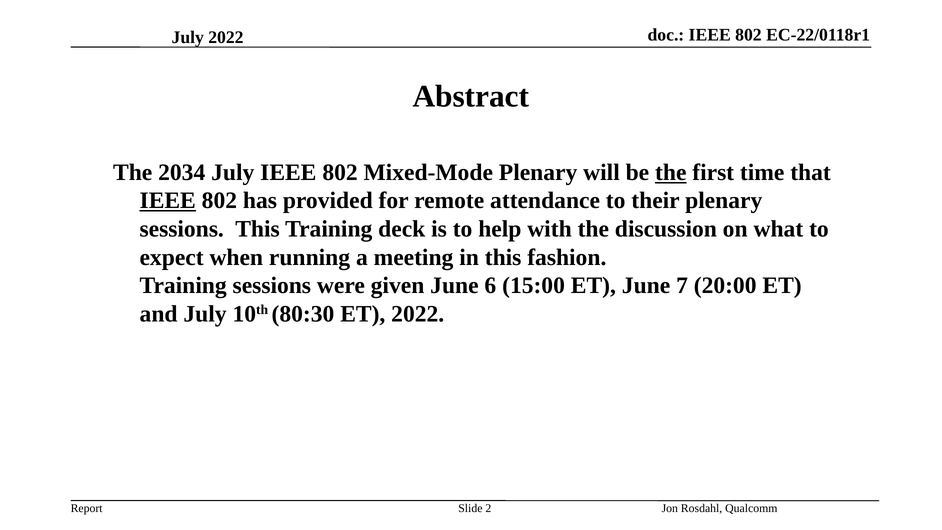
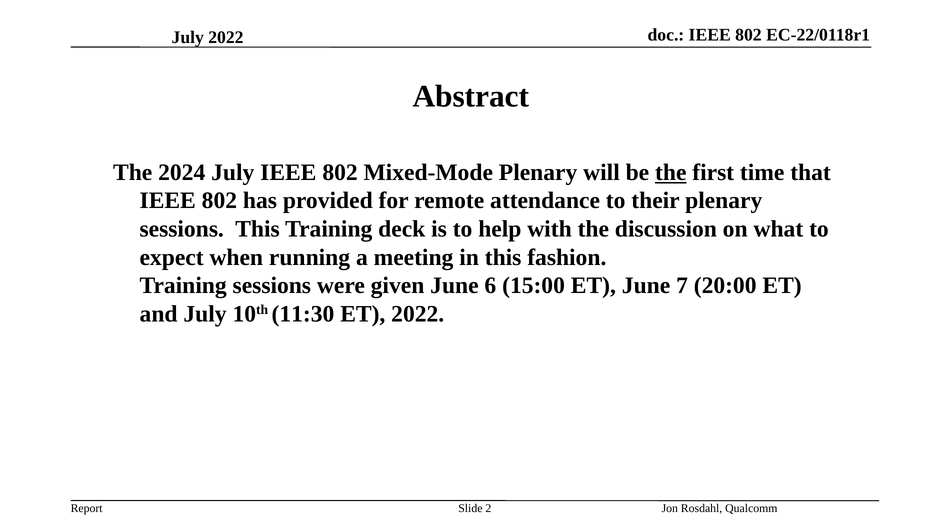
2034: 2034 -> 2024
IEEE at (168, 201) underline: present -> none
80:30: 80:30 -> 11:30
